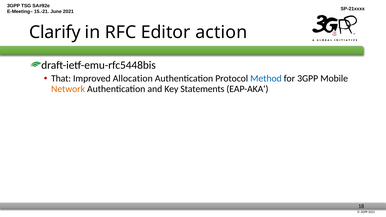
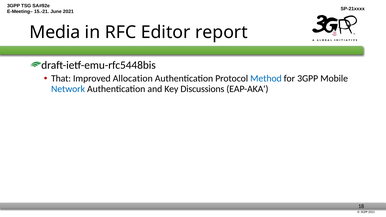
Clarify: Clarify -> Media
action: action -> report
Network colour: orange -> blue
Statements: Statements -> Discussions
